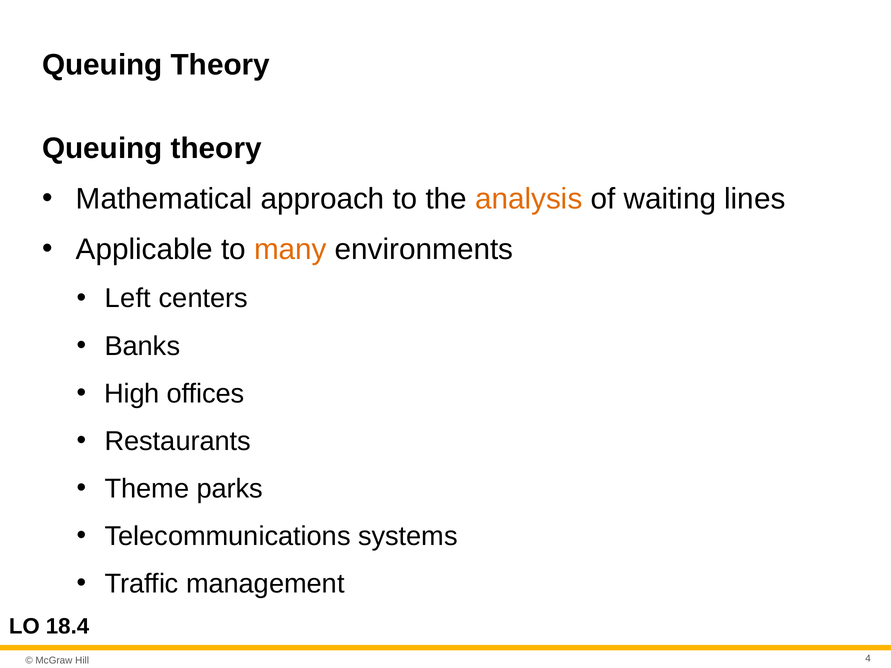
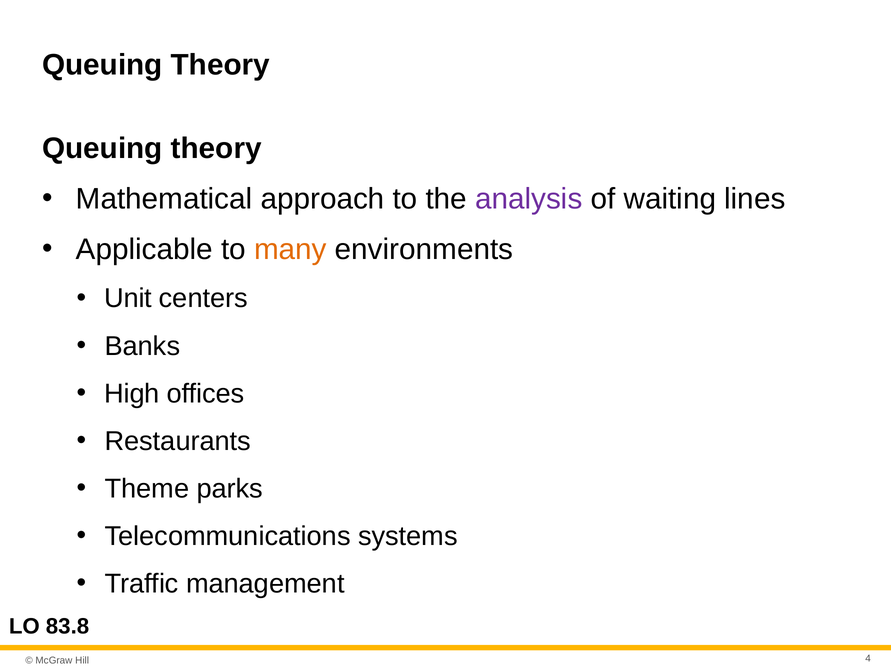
analysis colour: orange -> purple
Left: Left -> Unit
18.4: 18.4 -> 83.8
